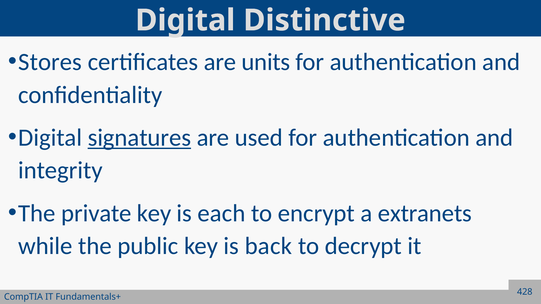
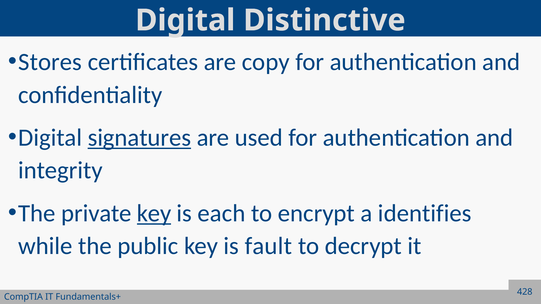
units: units -> copy
key at (154, 214) underline: none -> present
extranets: extranets -> identifies
back: back -> fault
